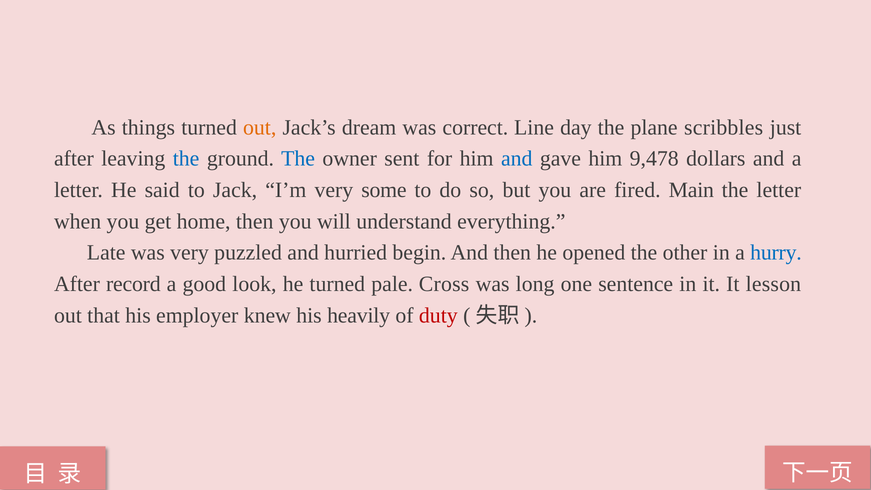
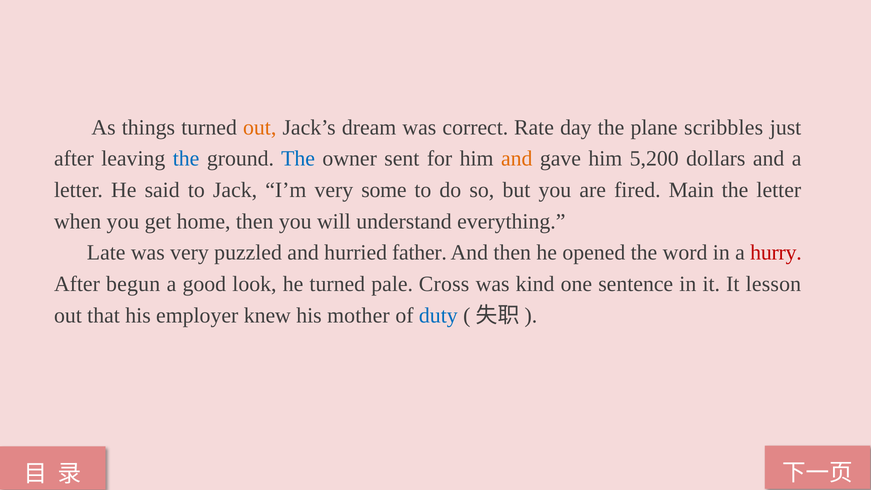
Line: Line -> Rate
and at (517, 159) colour: blue -> orange
9,478: 9,478 -> 5,200
begin: begin -> father
other: other -> word
hurry colour: blue -> red
record: record -> begun
long: long -> kind
heavily: heavily -> mother
duty colour: red -> blue
